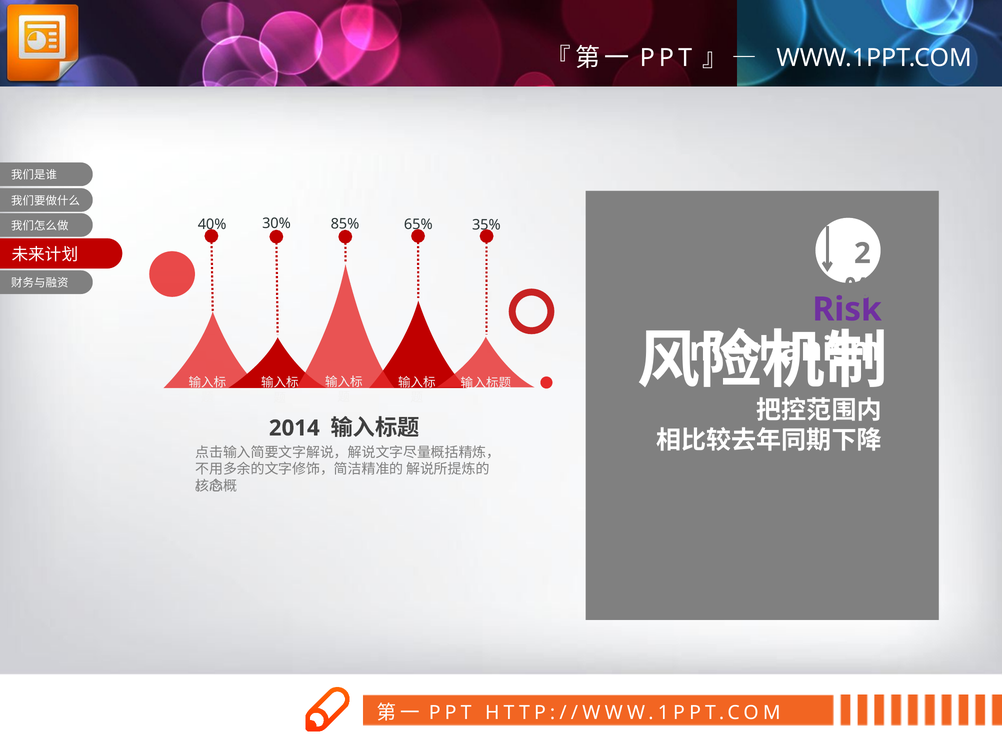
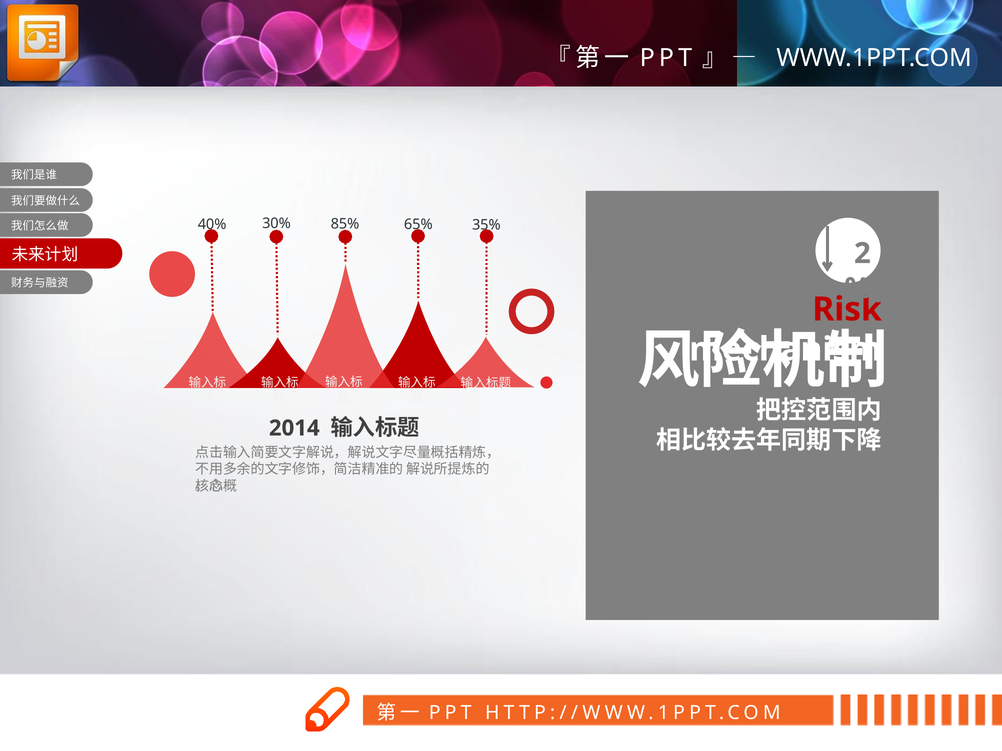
Risk colour: purple -> red
